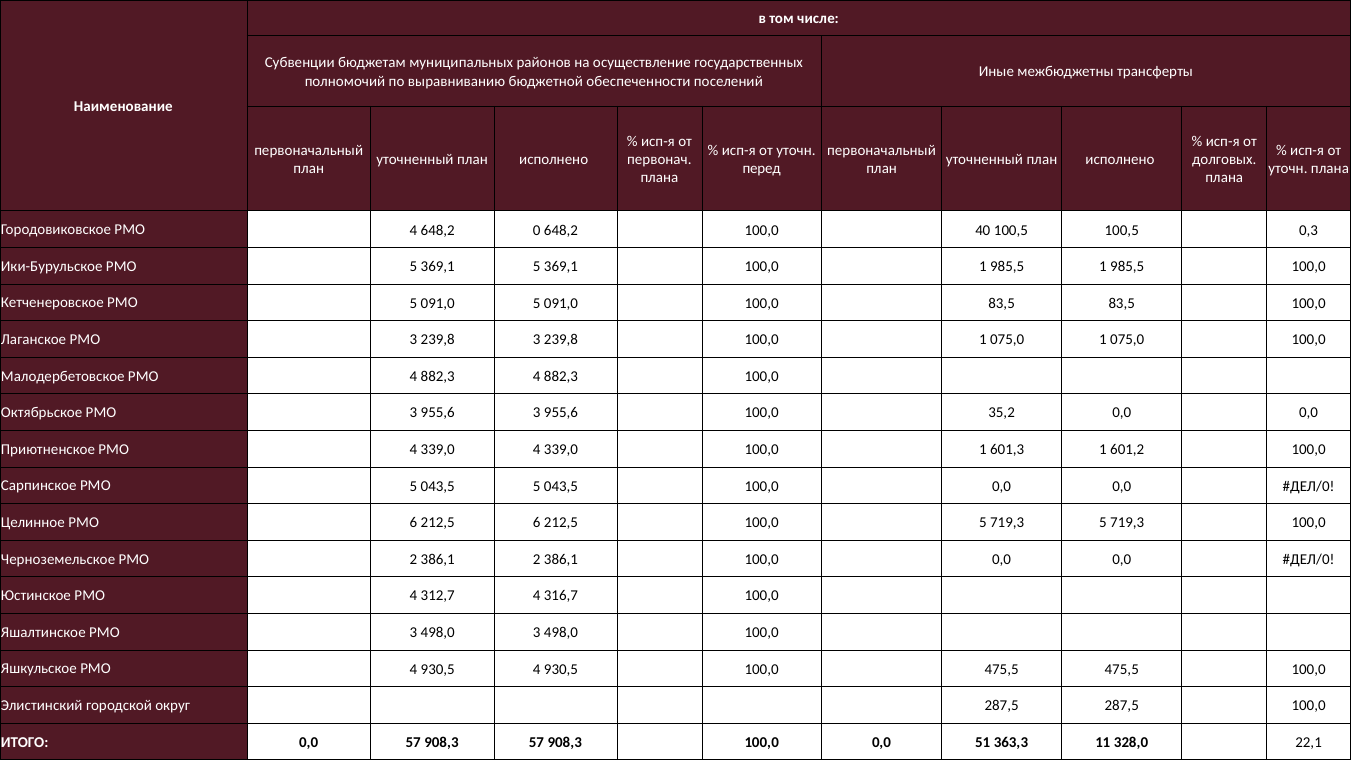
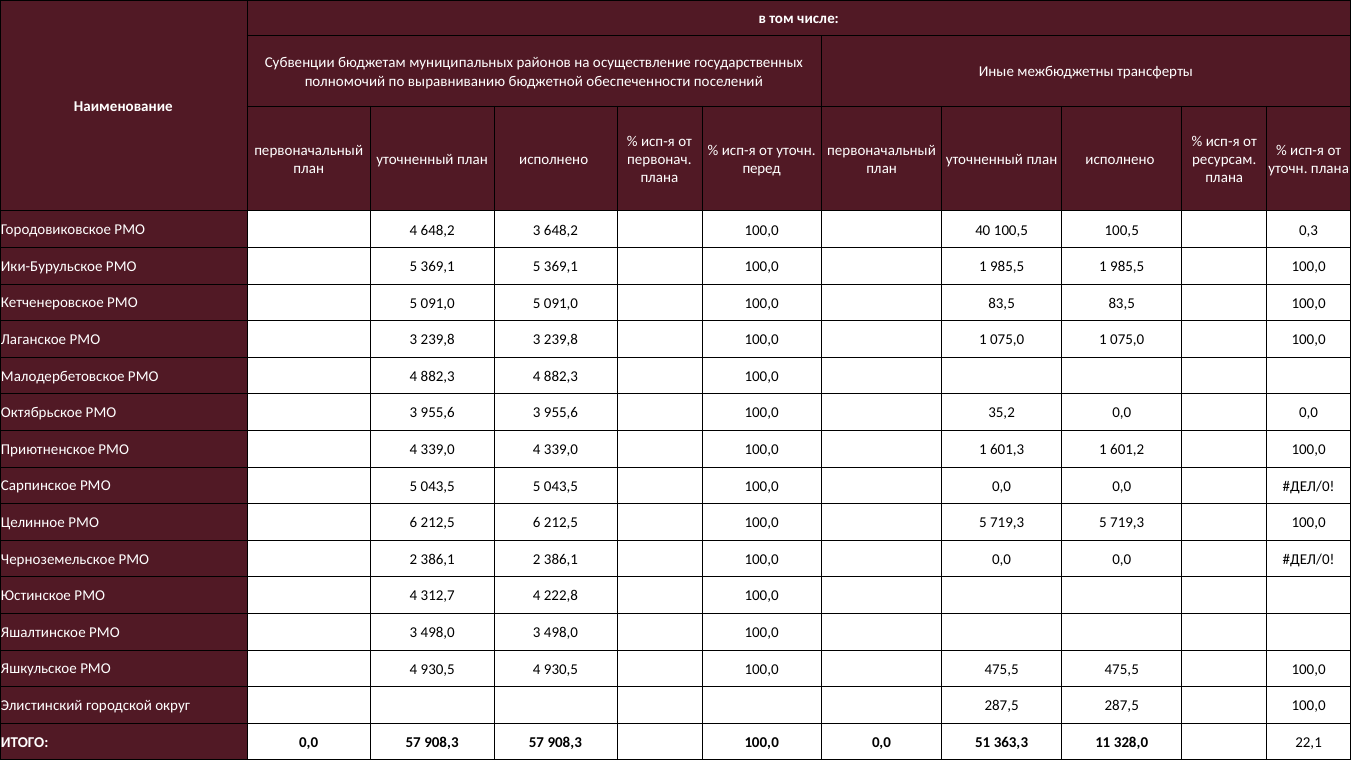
долговых: долговых -> ресурсам
648,2 0: 0 -> 3
316,7: 316,7 -> 222,8
